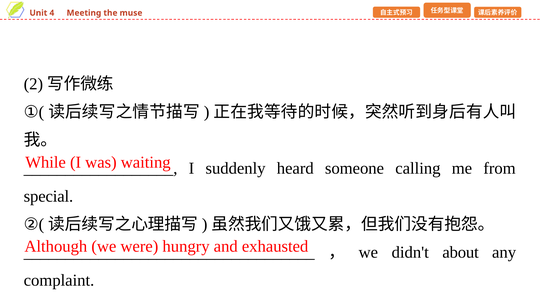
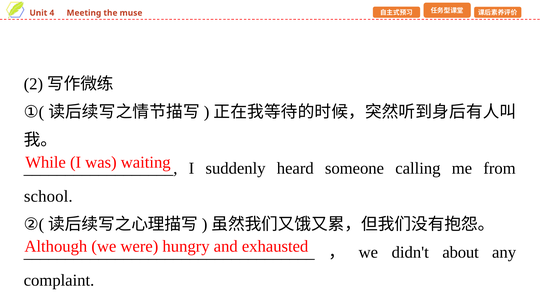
special: special -> school
